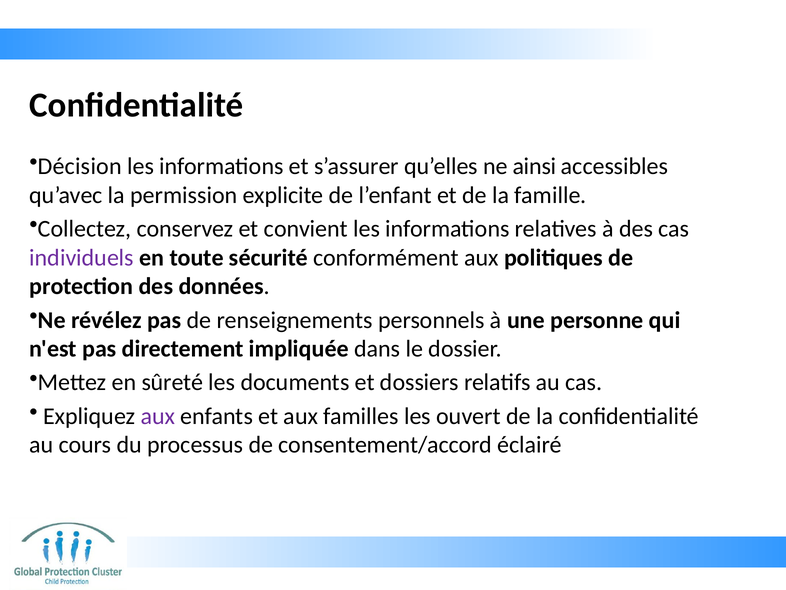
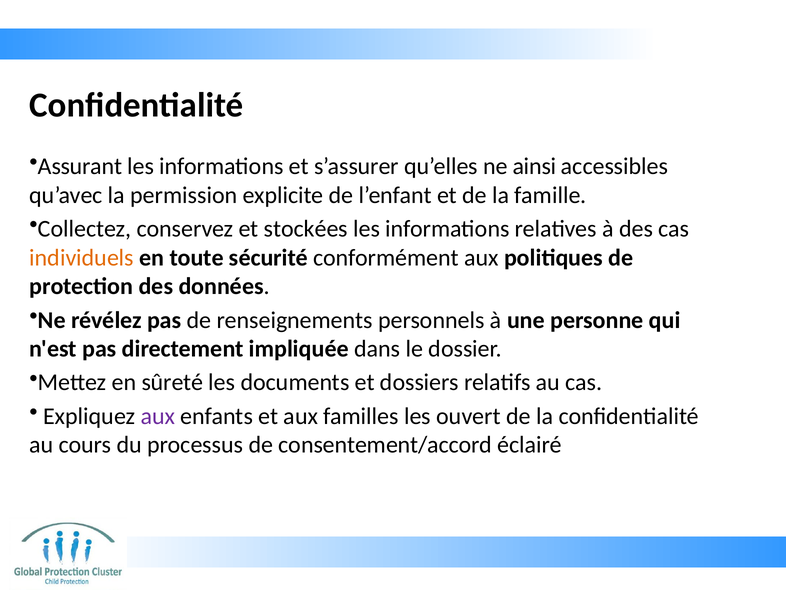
Décision: Décision -> Assurant
convient: convient -> stockées
individuels colour: purple -> orange
